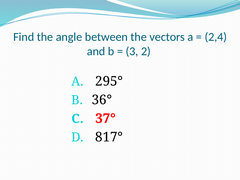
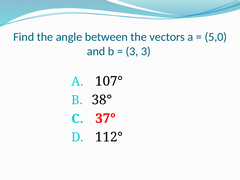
2,4: 2,4 -> 5,0
3 2: 2 -> 3
295°: 295° -> 107°
36°: 36° -> 38°
817°: 817° -> 112°
